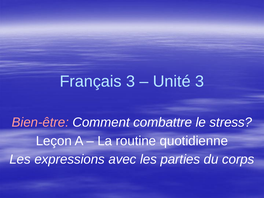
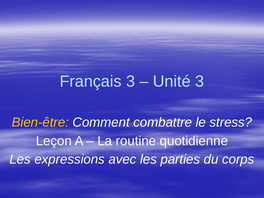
Bien-être colour: pink -> yellow
